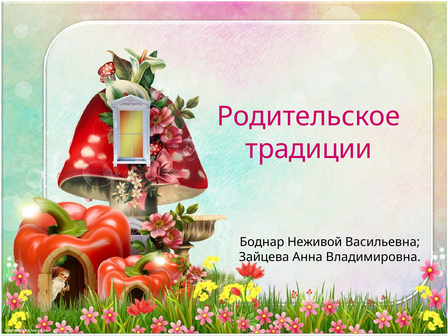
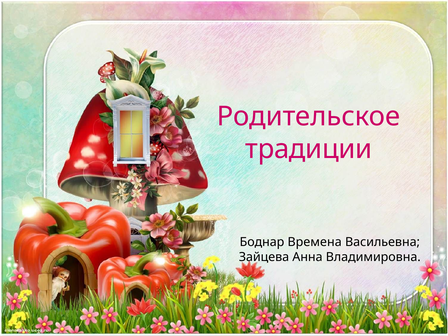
Неживой: Неживой -> Времена
